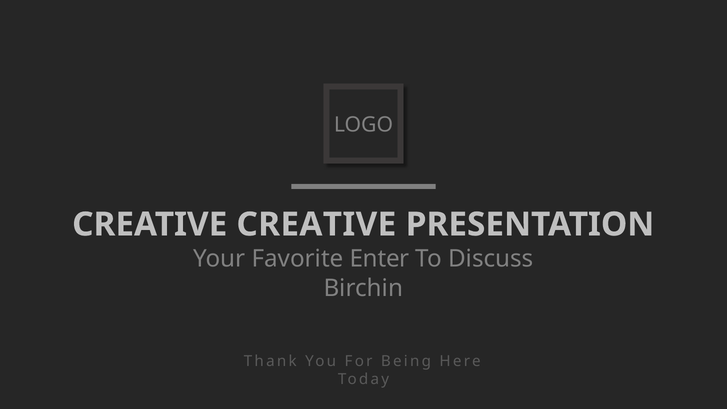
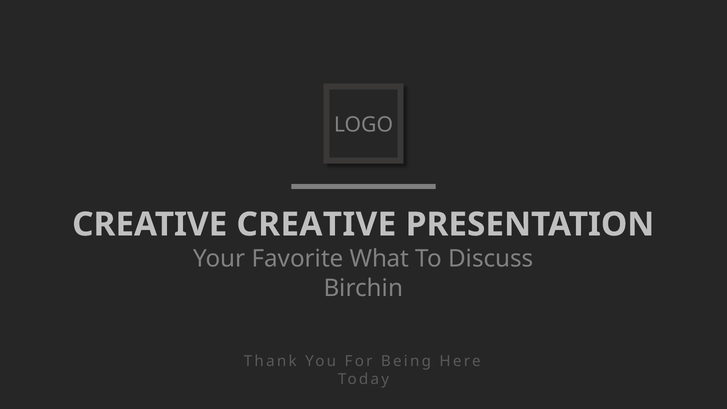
Enter: Enter -> What
